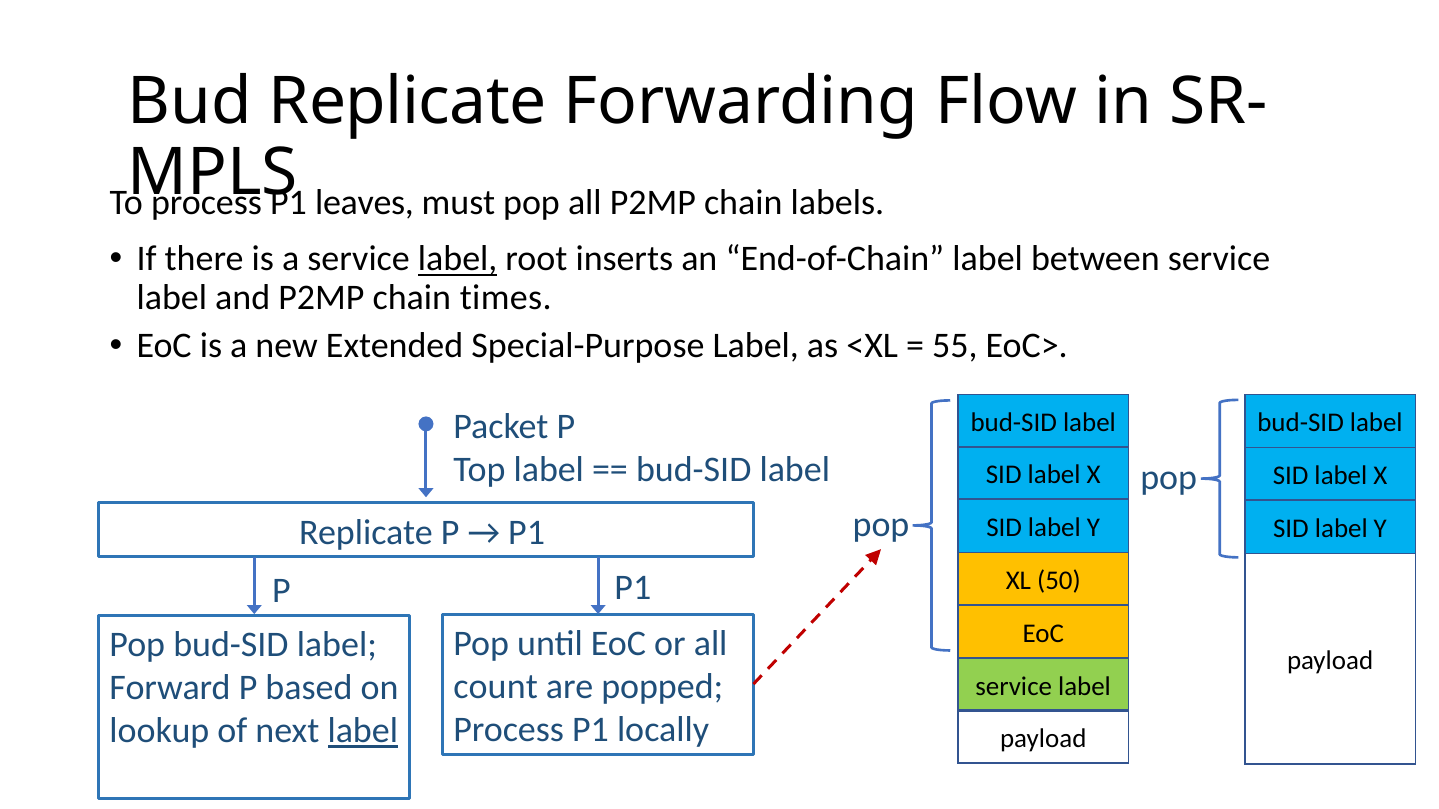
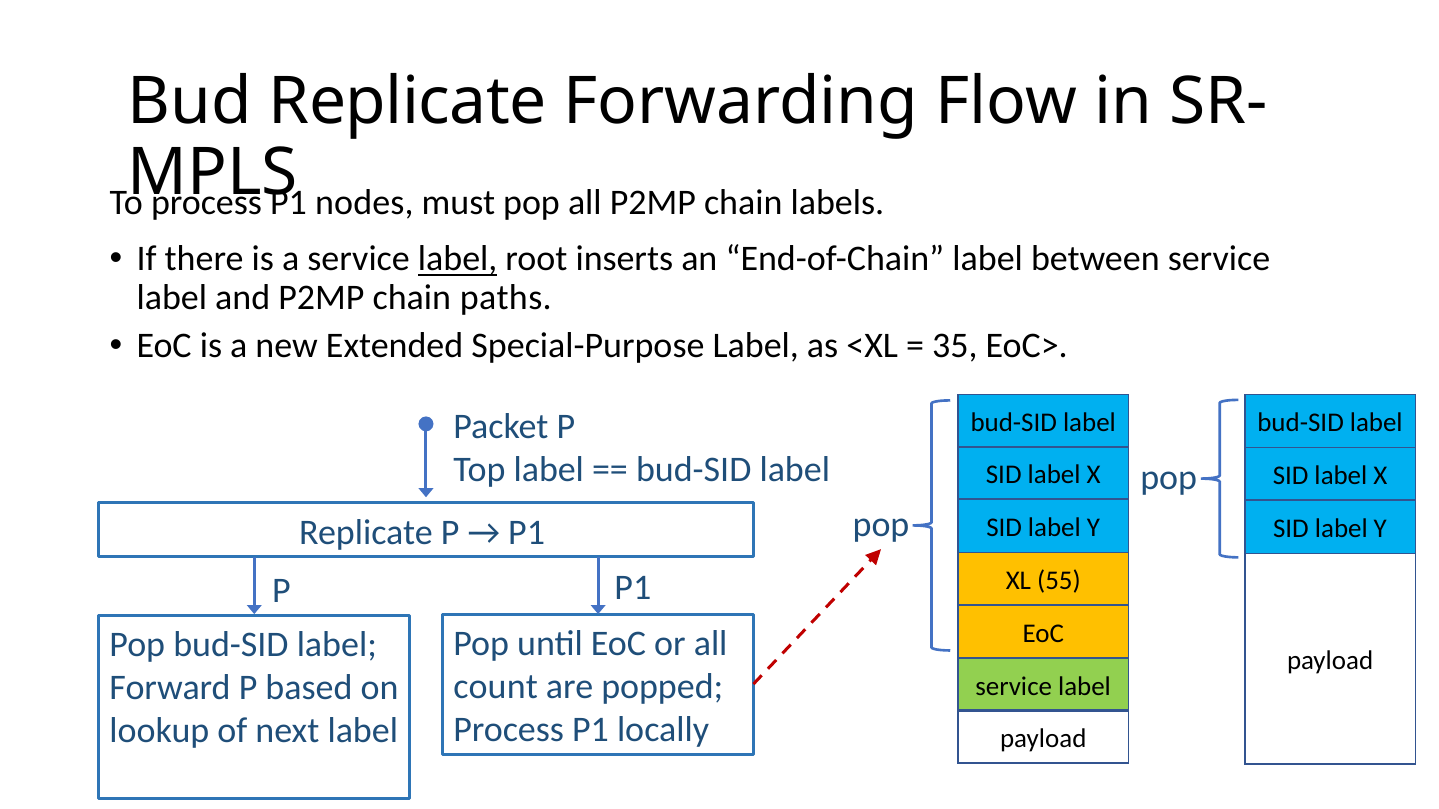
leaves: leaves -> nodes
times: times -> paths
55: 55 -> 35
50: 50 -> 55
label at (363, 731) underline: present -> none
